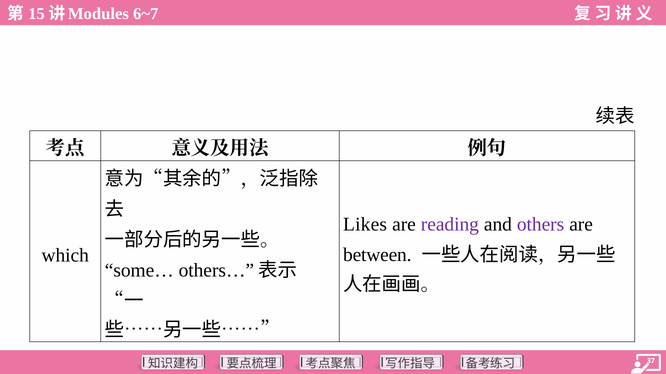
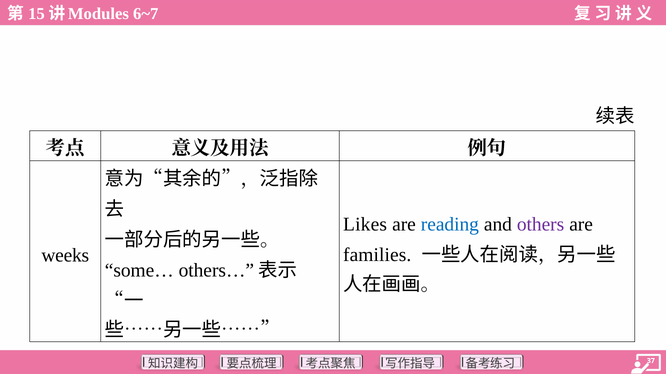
reading colour: purple -> blue
between: between -> families
which: which -> weeks
